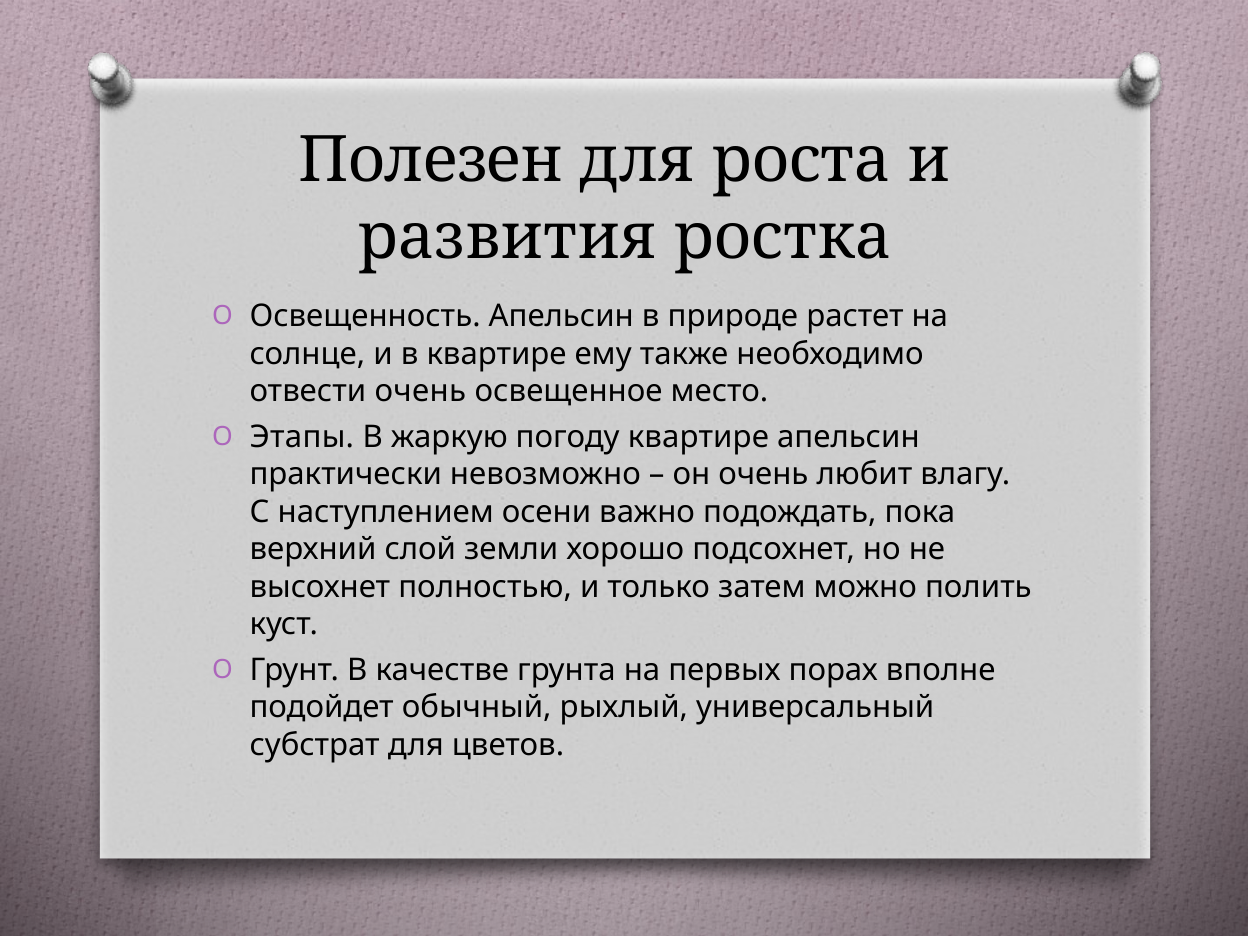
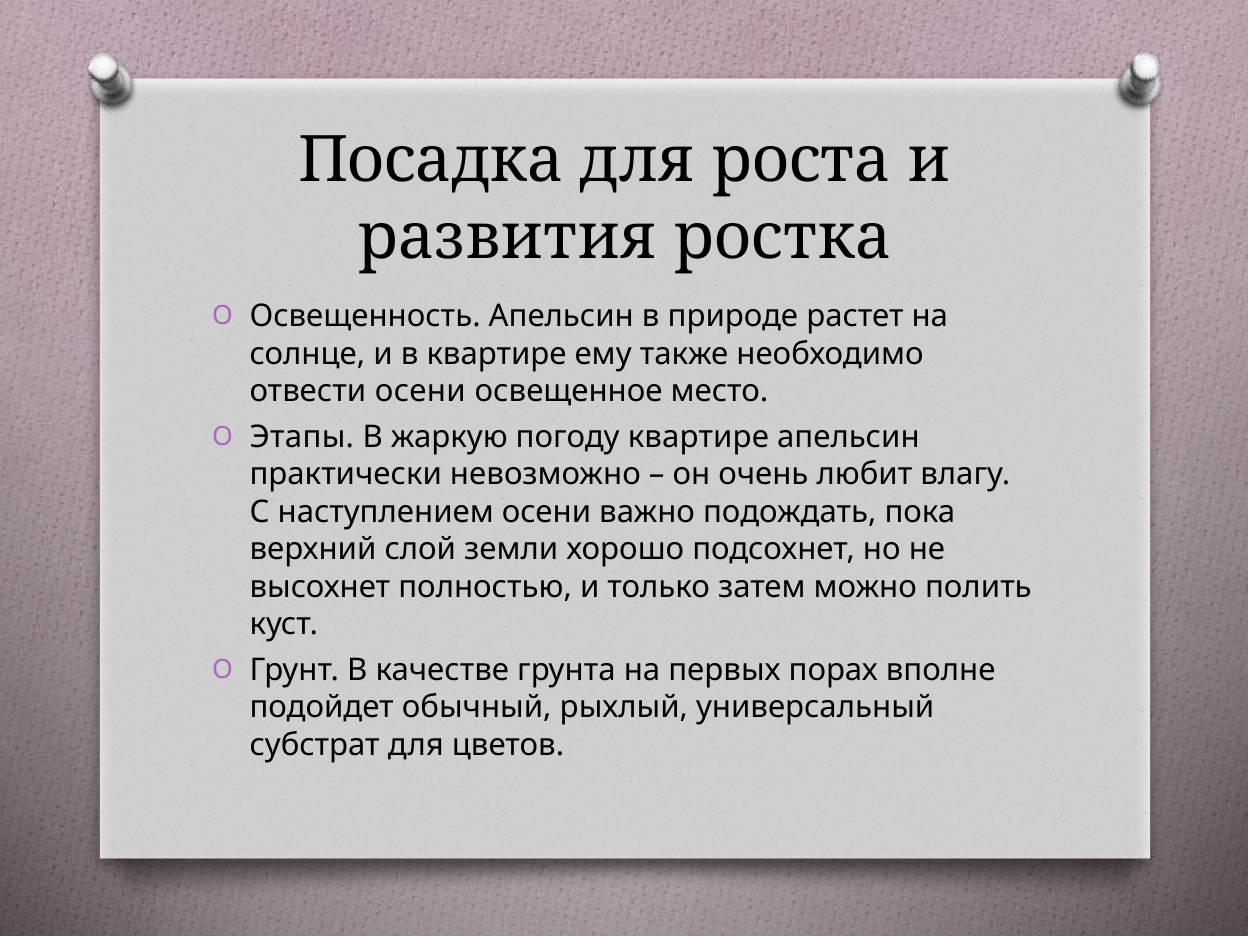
Полезен: Полезен -> Посадка
отвести очень: очень -> осени
